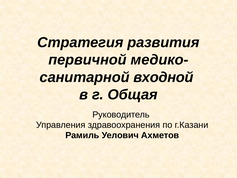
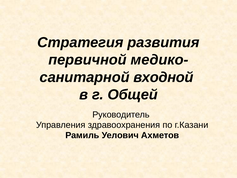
Общая: Общая -> Общей
